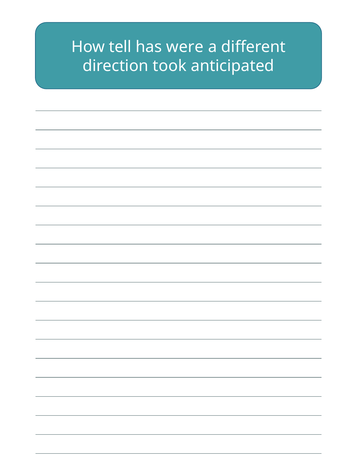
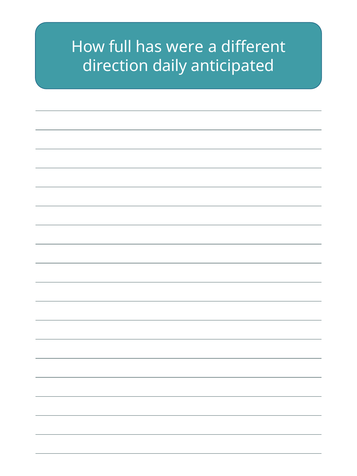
tell: tell -> full
took: took -> daily
